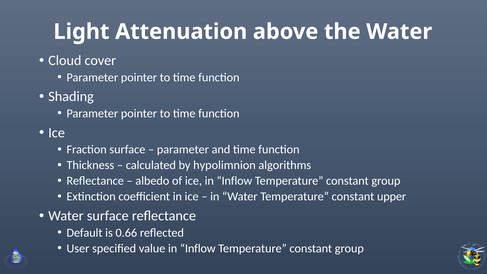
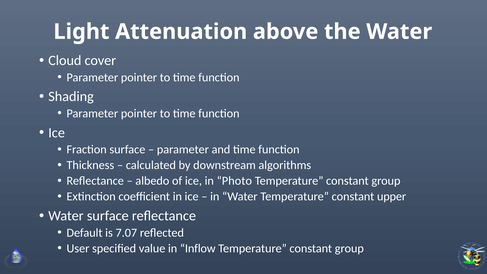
hypolimnion: hypolimnion -> downstream
ice in Inflow: Inflow -> Photo
0.66: 0.66 -> 7.07
